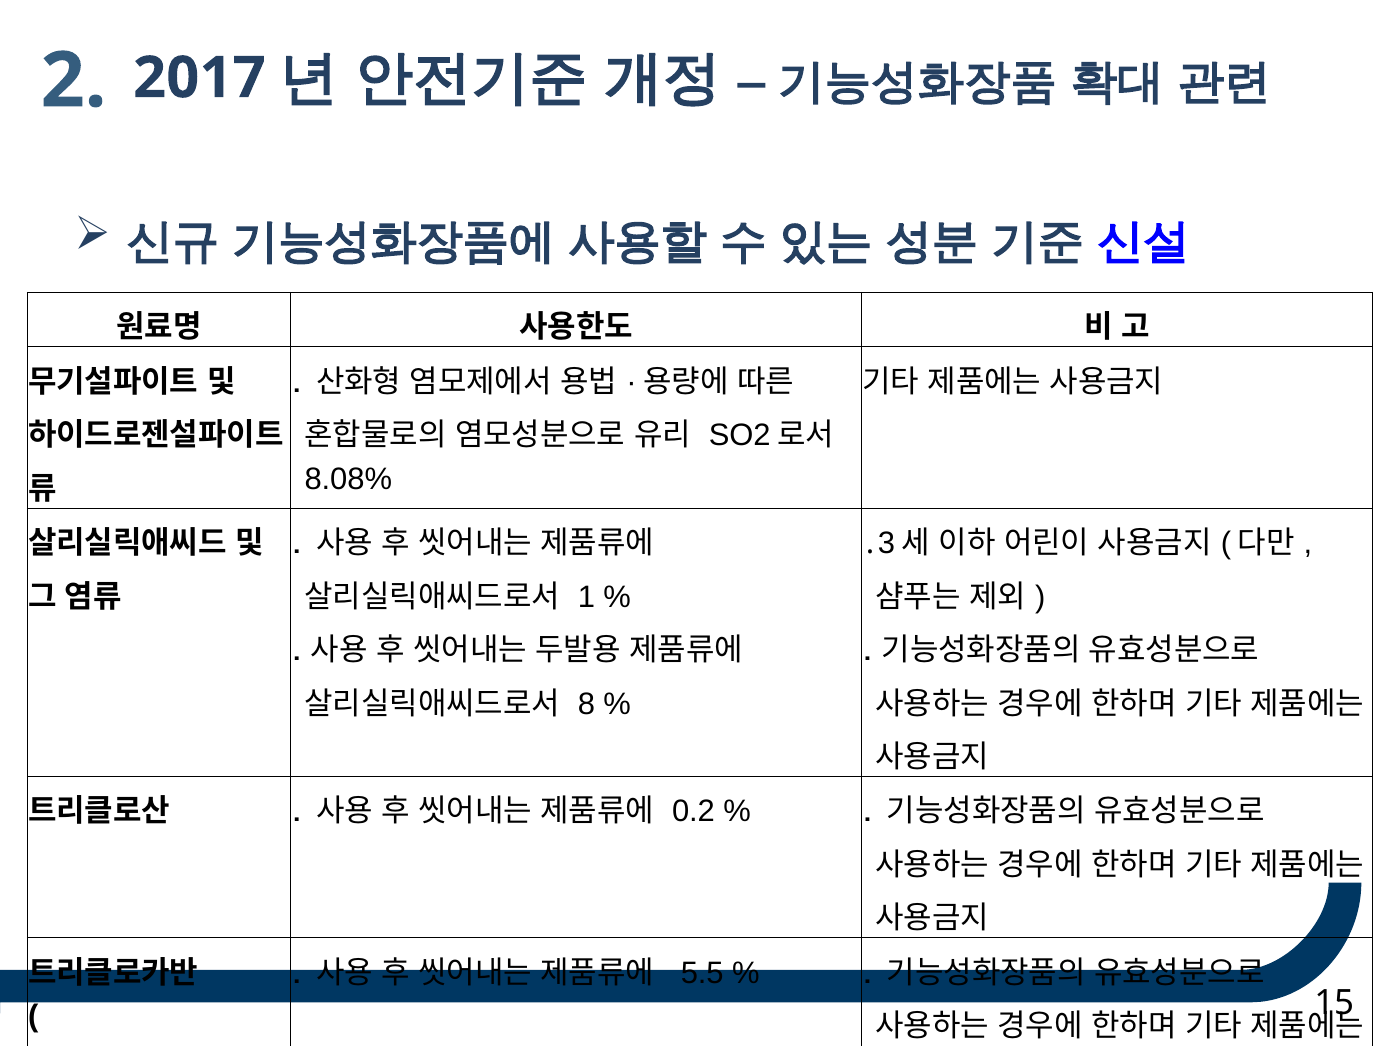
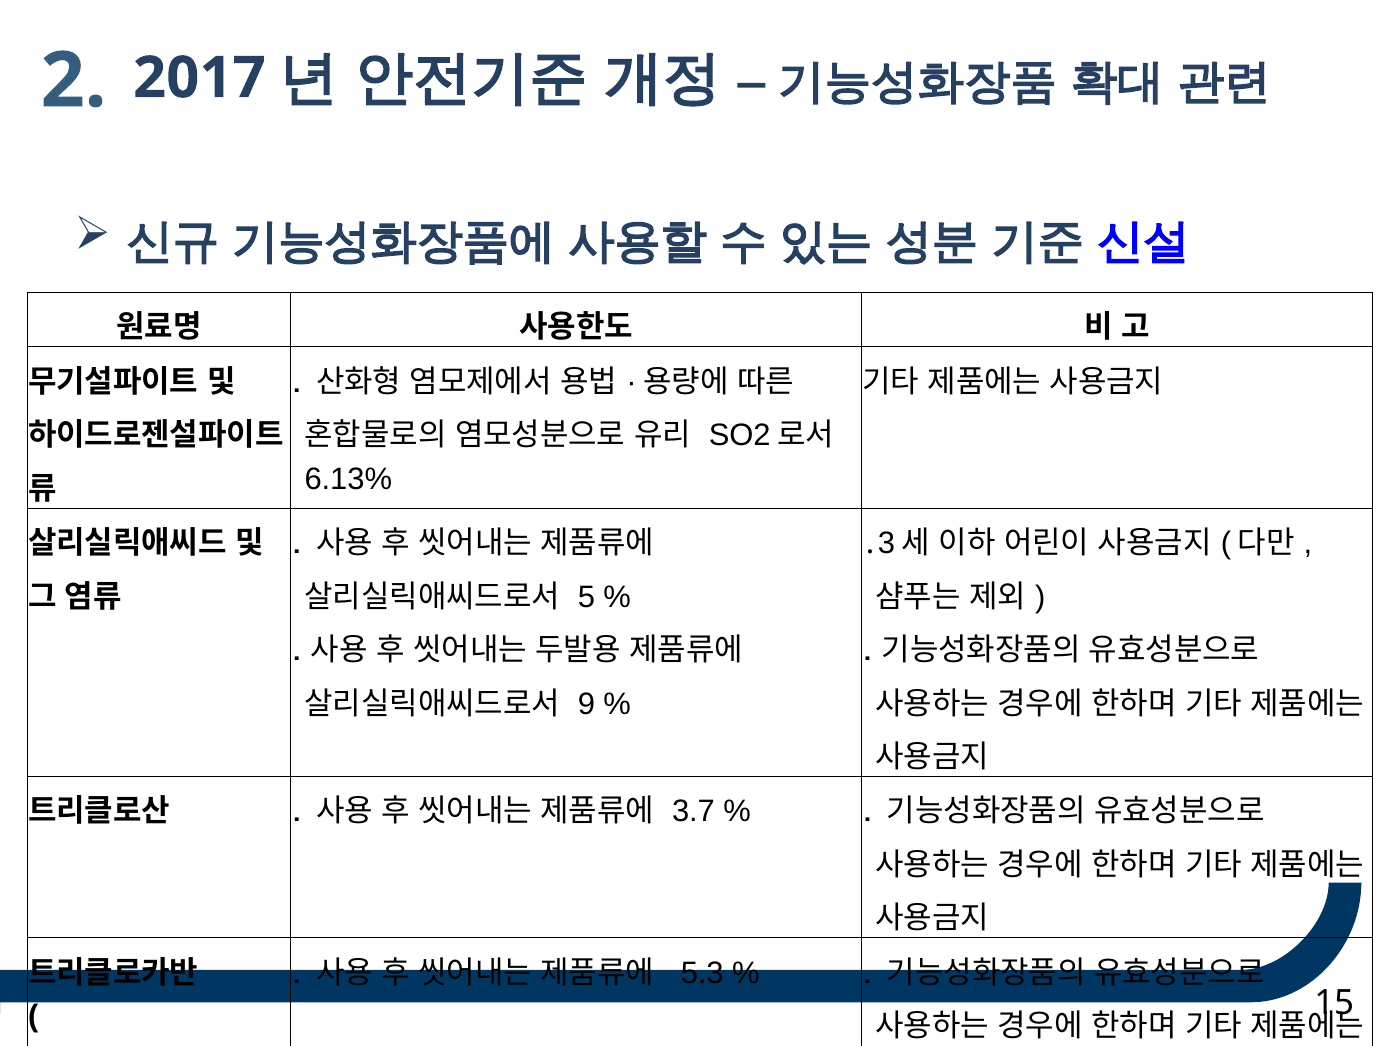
8.08%: 8.08% -> 6.13%
1: 1 -> 5
8: 8 -> 9
0.2: 0.2 -> 3.7
5.5: 5.5 -> 5.3
